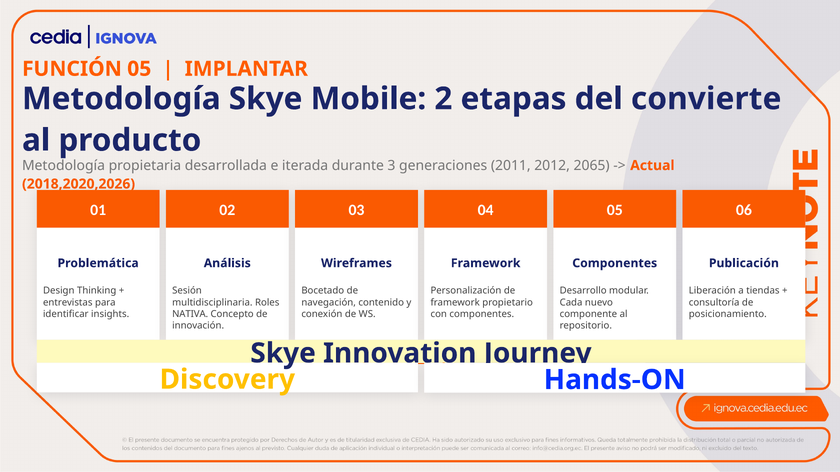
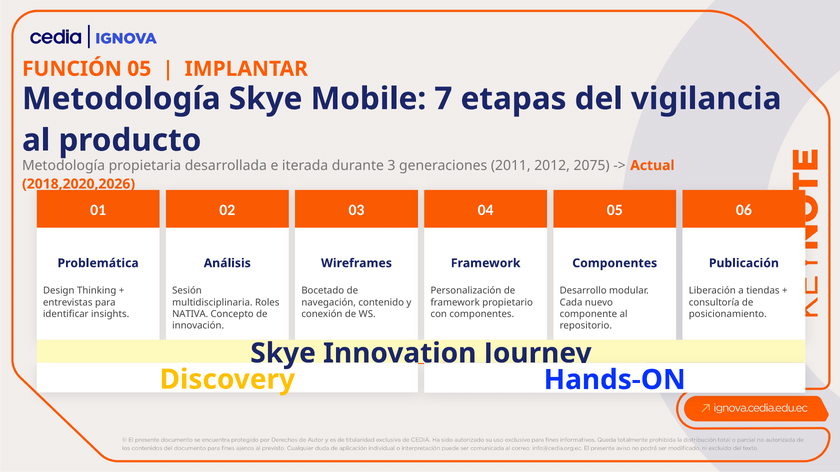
2: 2 -> 7
convierte: convierte -> vigilancia
2065: 2065 -> 2075
